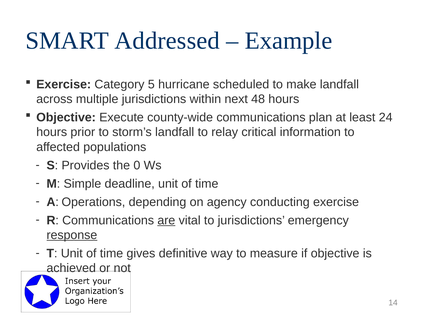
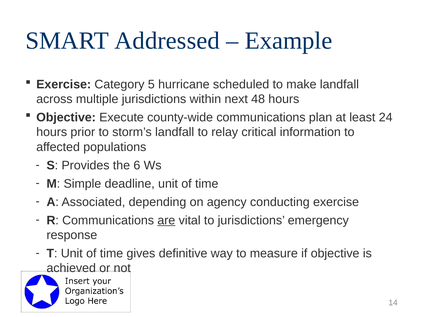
0: 0 -> 6
Operations: Operations -> Associated
response underline: present -> none
